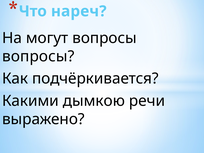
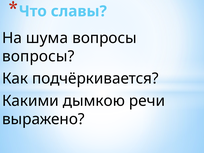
нареч: нареч -> славы
могут: могут -> шума
